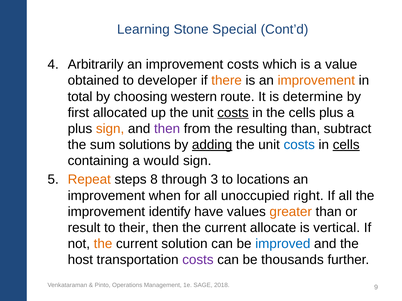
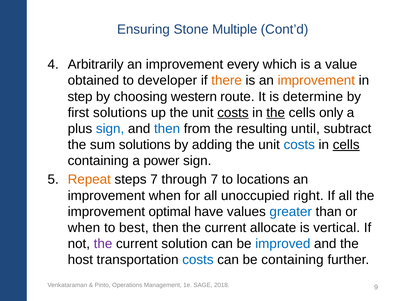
Learning: Learning -> Ensuring
Special: Special -> Multiple
improvement costs: costs -> every
total: total -> step
first allocated: allocated -> solutions
the at (276, 113) underline: none -> present
cells plus: plus -> only
sign at (110, 129) colour: orange -> blue
then at (167, 129) colour: purple -> blue
resulting than: than -> until
adding underline: present -> none
would: would -> power
steps 8: 8 -> 7
through 3: 3 -> 7
identify: identify -> optimal
greater colour: orange -> blue
result at (84, 228): result -> when
their: their -> best
the at (103, 244) colour: orange -> purple
costs at (198, 260) colour: purple -> blue
be thousands: thousands -> containing
